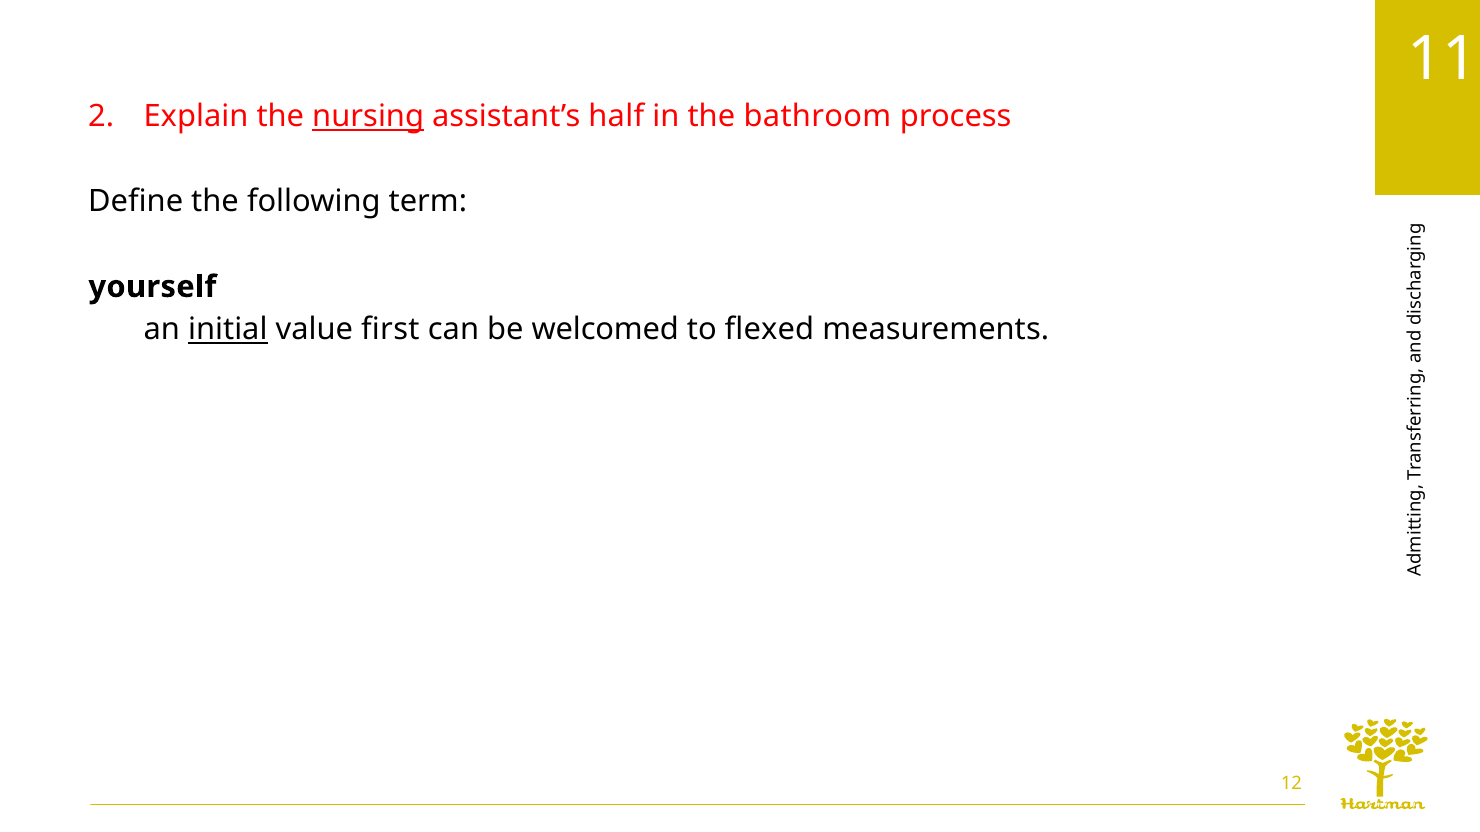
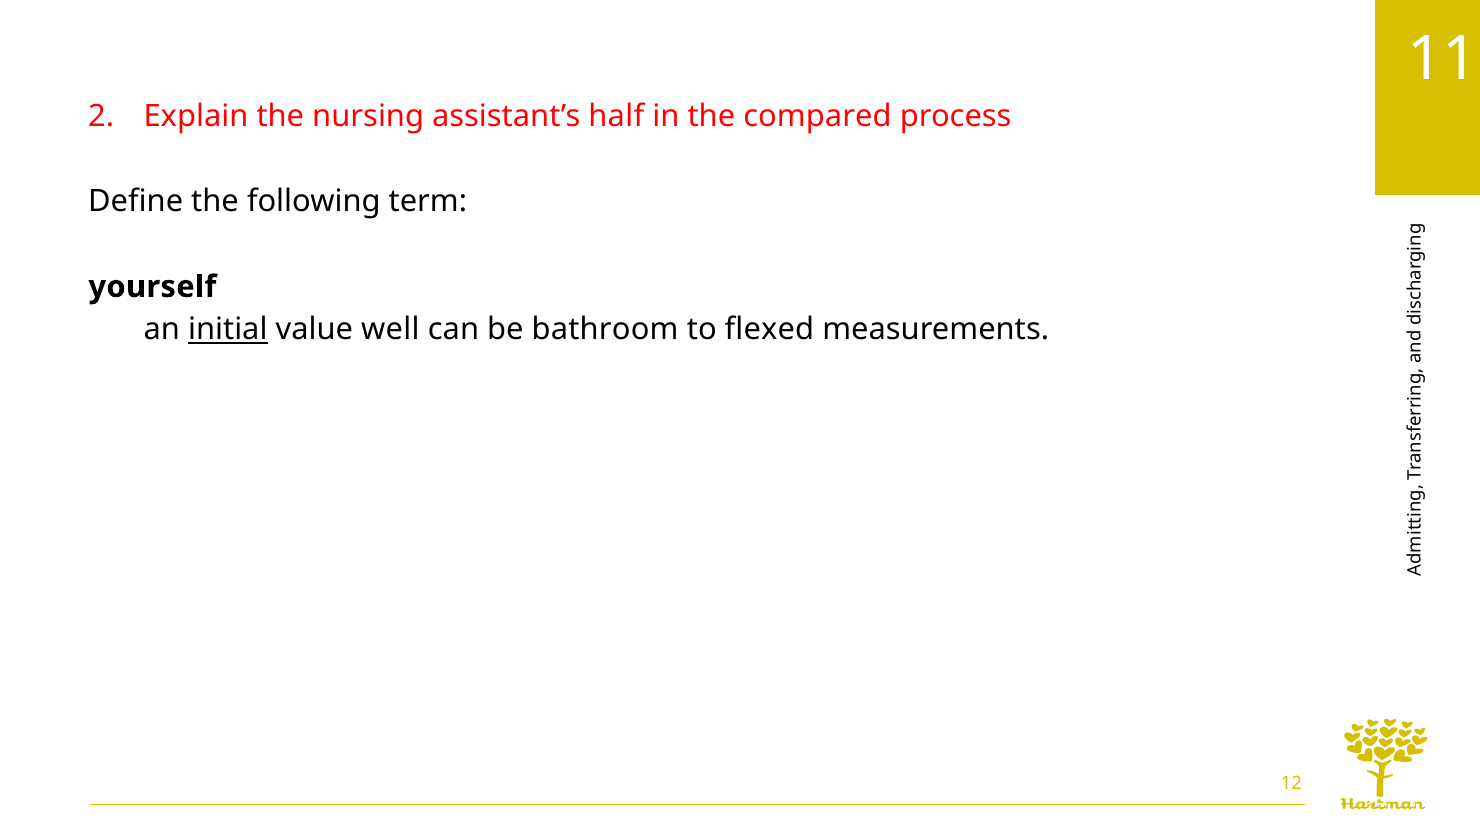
nursing underline: present -> none
bathroom: bathroom -> compared
first: first -> well
welcomed: welcomed -> bathroom
